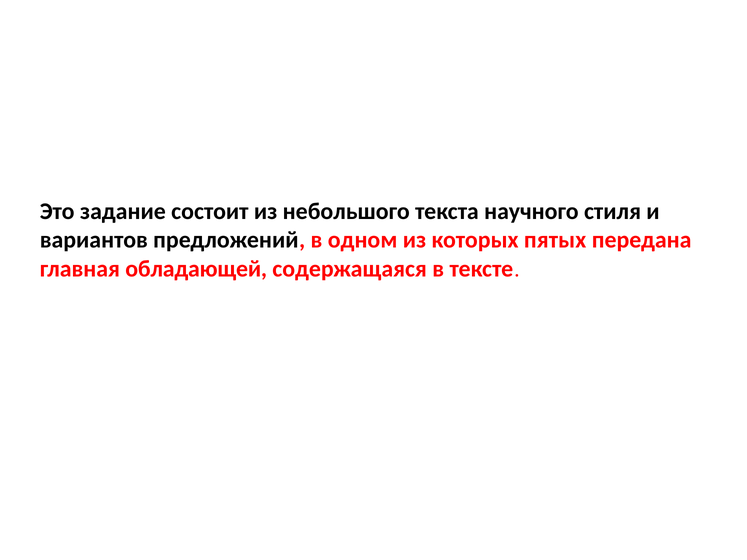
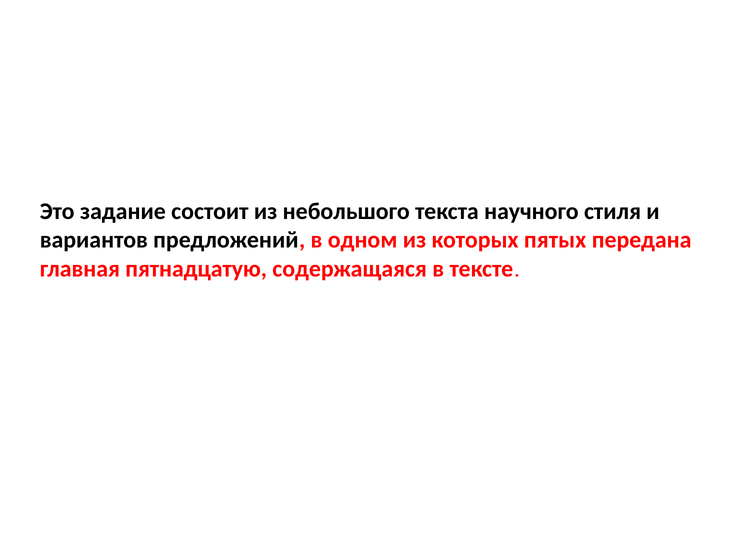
обладающей: обладающей -> пятнадцатую
